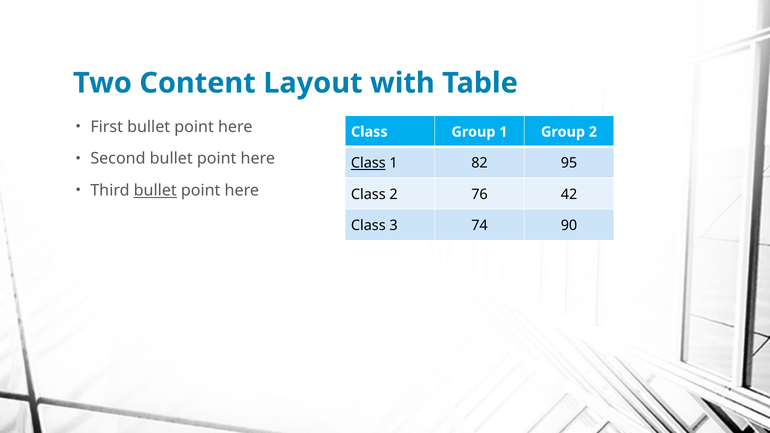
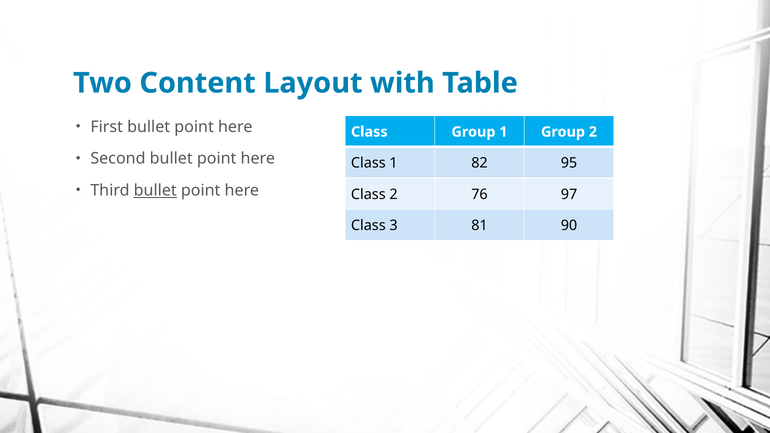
Class at (368, 163) underline: present -> none
42: 42 -> 97
74: 74 -> 81
